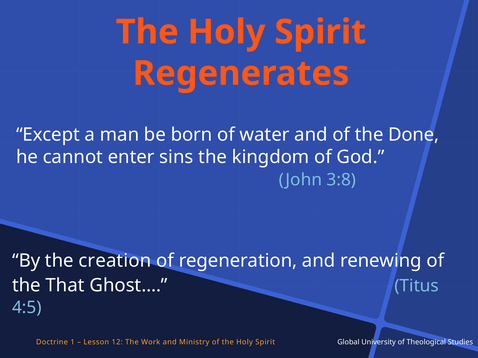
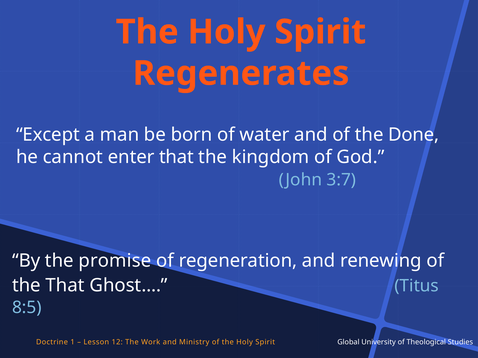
enter sins: sins -> that
3:8: 3:8 -> 3:7
creation: creation -> promise
4:5: 4:5 -> 8:5
